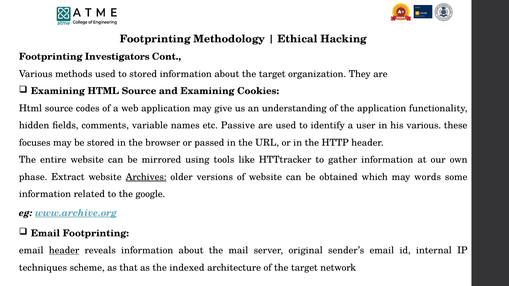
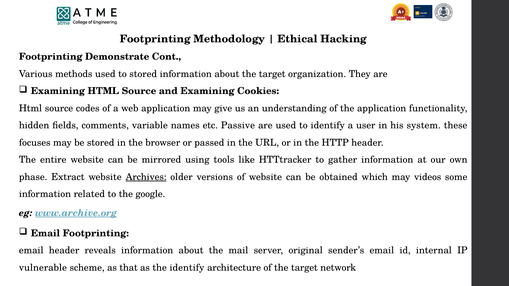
Investigators: Investigators -> Demonstrate
his various: various -> system
words: words -> videos
header at (64, 251) underline: present -> none
techniques: techniques -> vulnerable
the indexed: indexed -> identify
